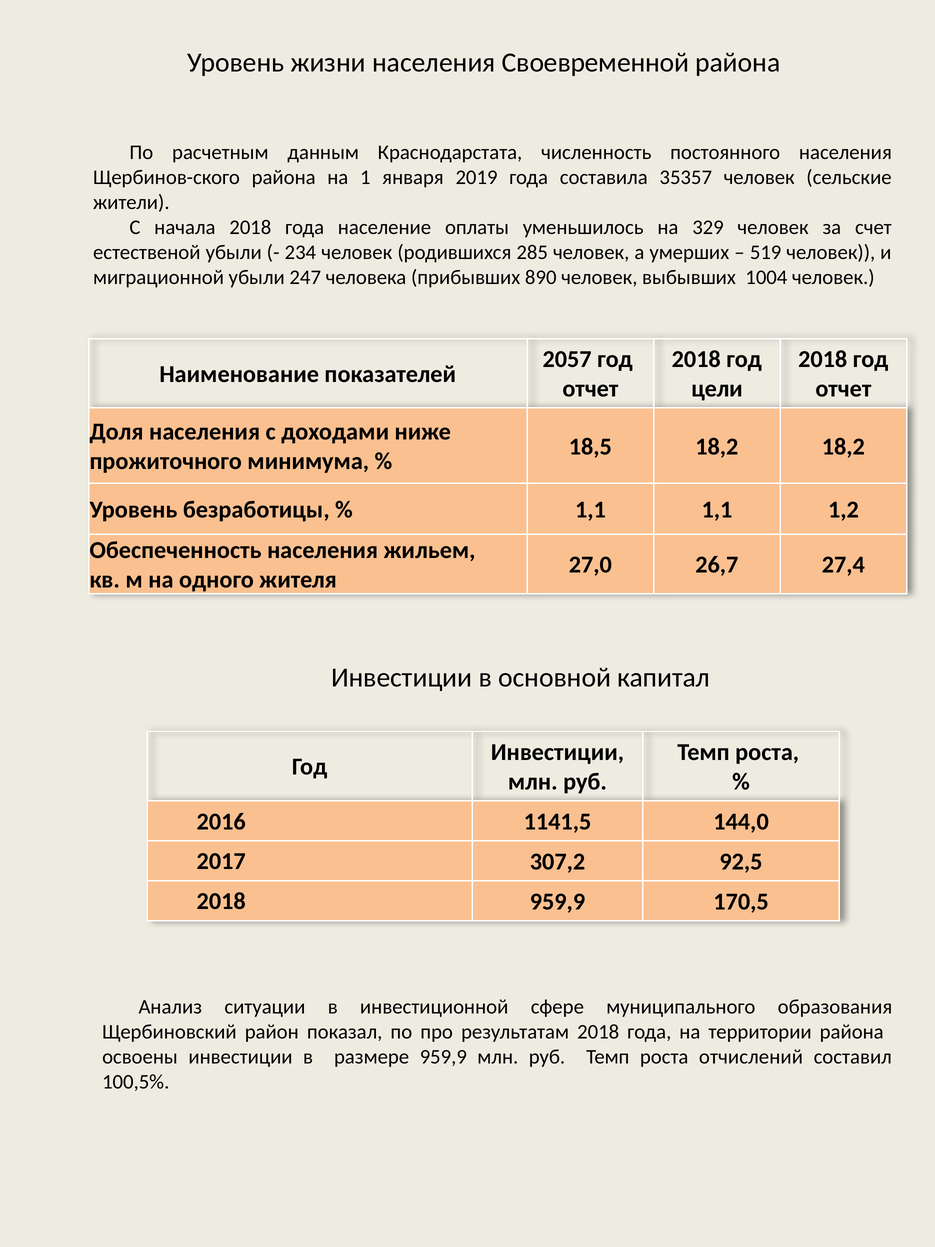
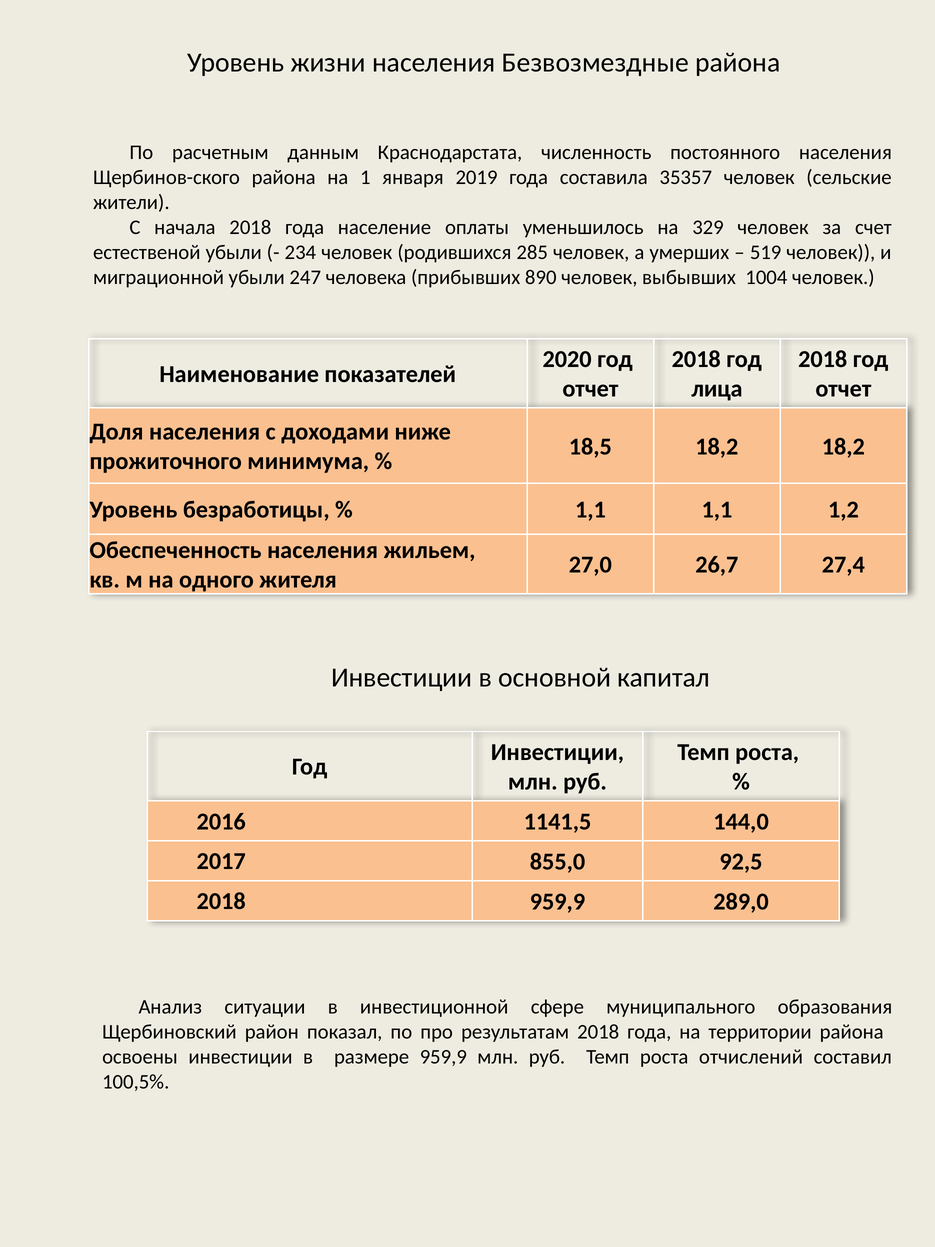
Своевременной: Своевременной -> Безвозмездные
2057: 2057 -> 2020
цели: цели -> лица
307,2: 307,2 -> 855,0
170,5: 170,5 -> 289,0
